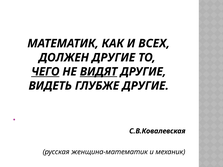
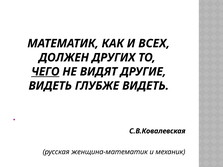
ДОЛЖЕН ДРУГИЕ: ДРУГИЕ -> ДРУГИХ
ВИДЯТ underline: present -> none
ГЛУБЖЕ ДРУГИЕ: ДРУГИЕ -> ВИДЕТЬ
